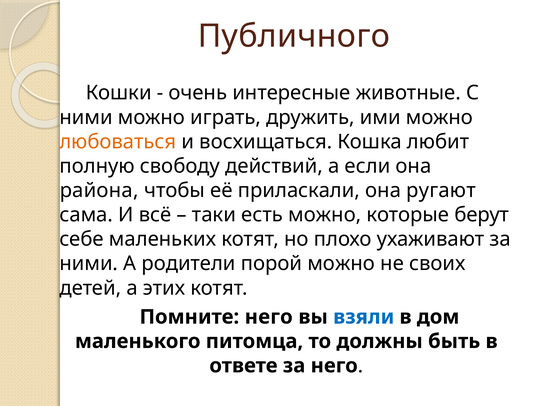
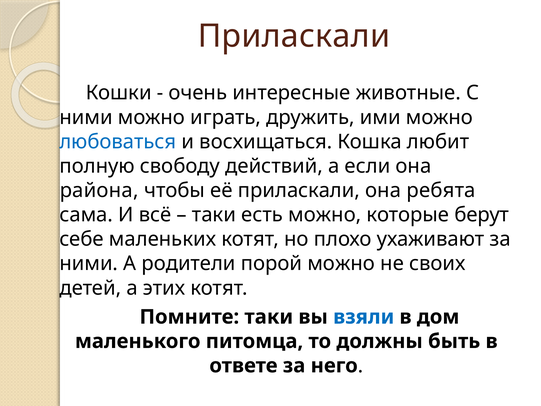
Публичного at (294, 36): Публичного -> Приласкали
любоваться colour: orange -> blue
ругают: ругают -> ребята
Помните него: него -> таки
